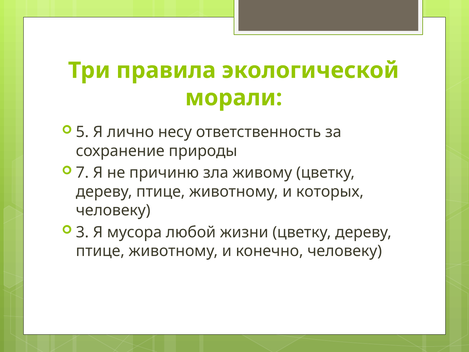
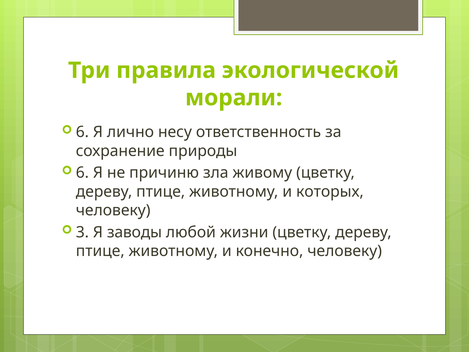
5 at (82, 132): 5 -> 6
7 at (82, 173): 7 -> 6
мусора: мусора -> заводы
